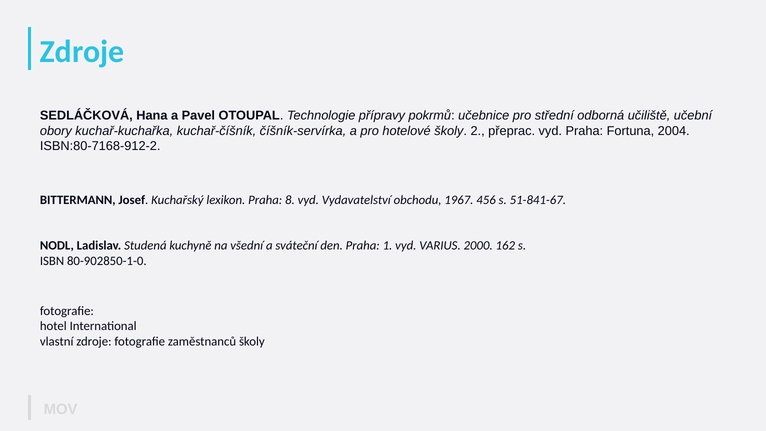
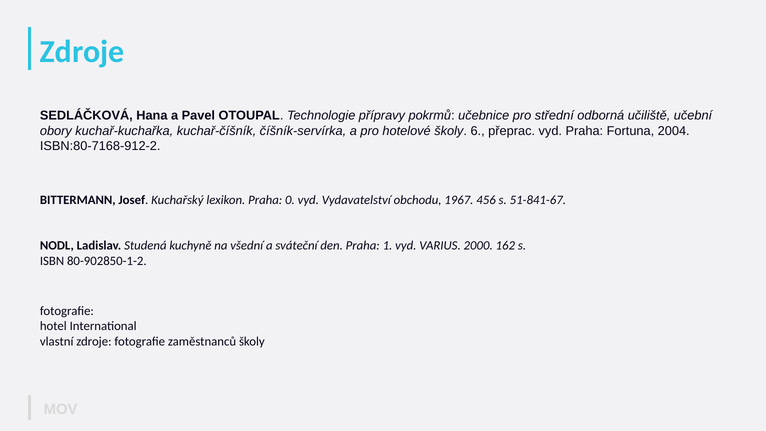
2: 2 -> 6
8: 8 -> 0
80-902850-1-0: 80-902850-1-0 -> 80-902850-1-2
